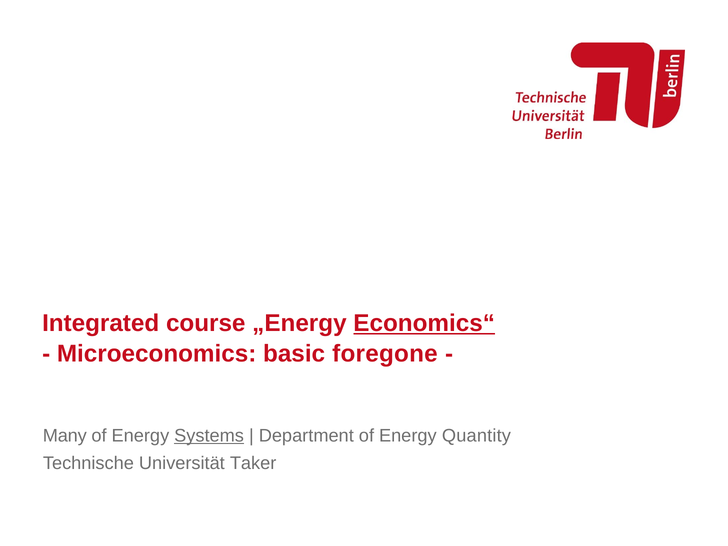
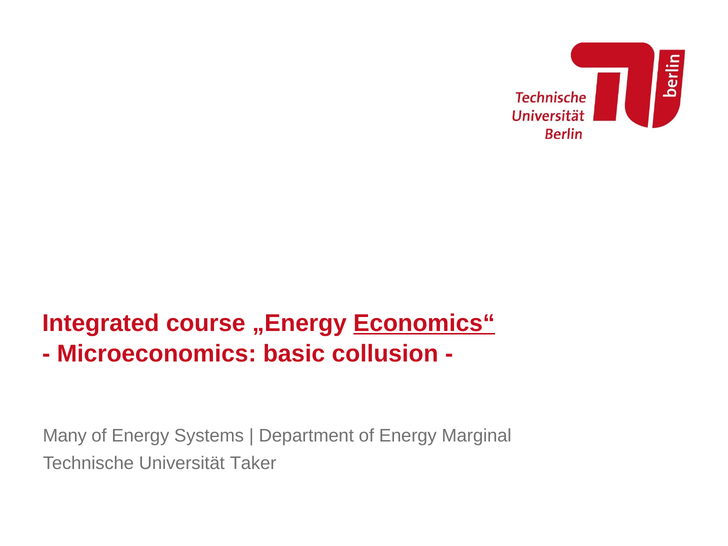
foregone: foregone -> collusion
Systems underline: present -> none
Quantity: Quantity -> Marginal
